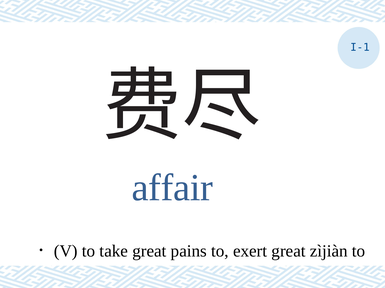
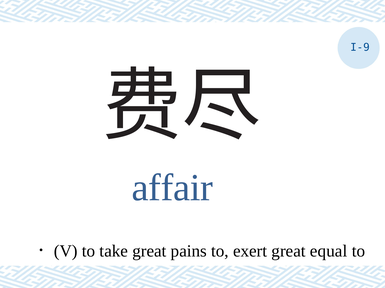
I-1: I-1 -> I-9
zìjiàn: zìjiàn -> equal
